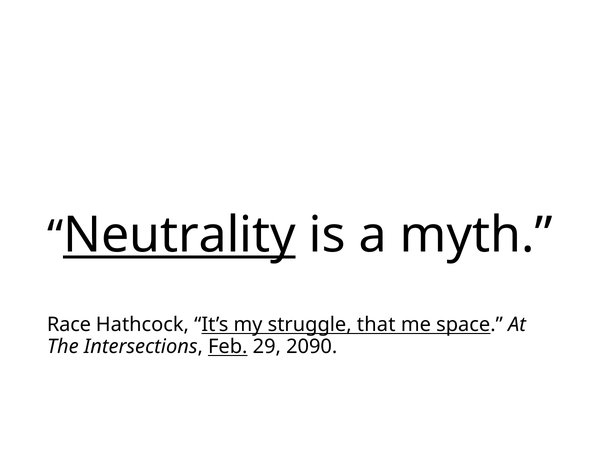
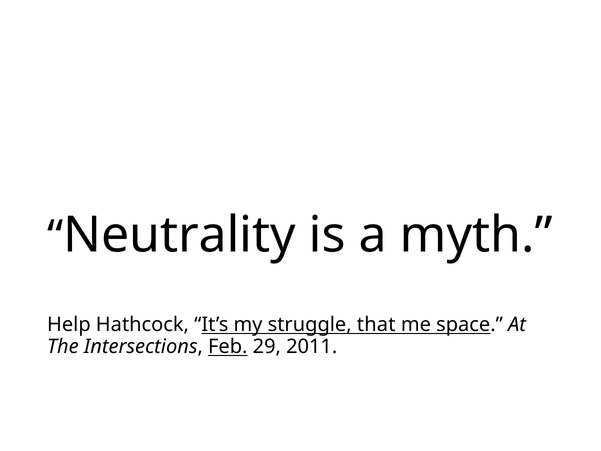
Neutrality underline: present -> none
Race: Race -> Help
2090: 2090 -> 2011
